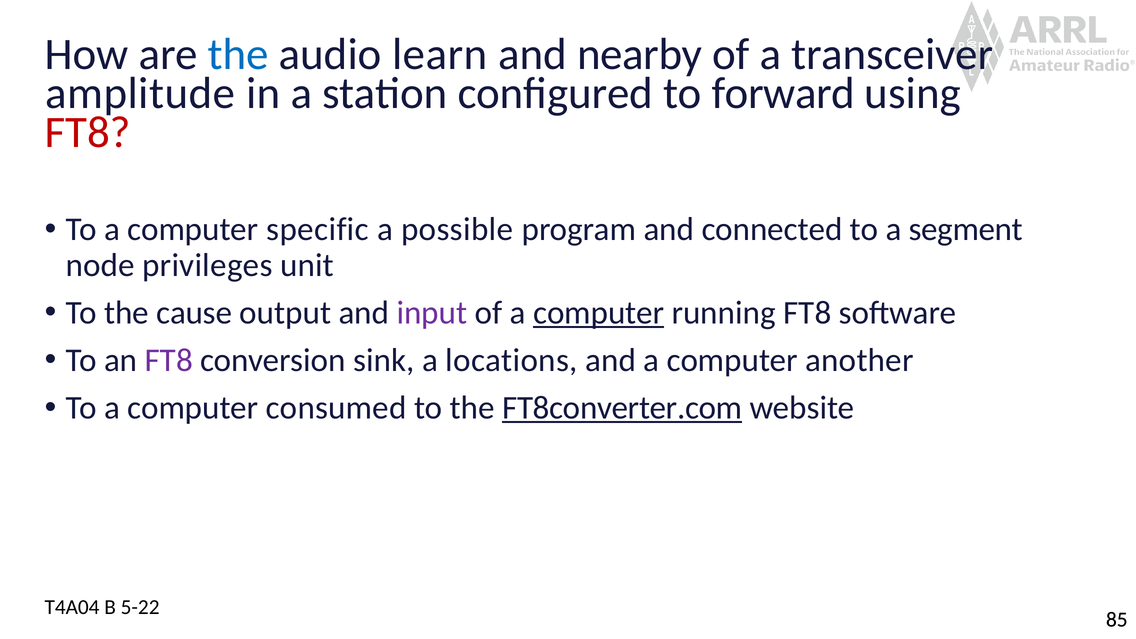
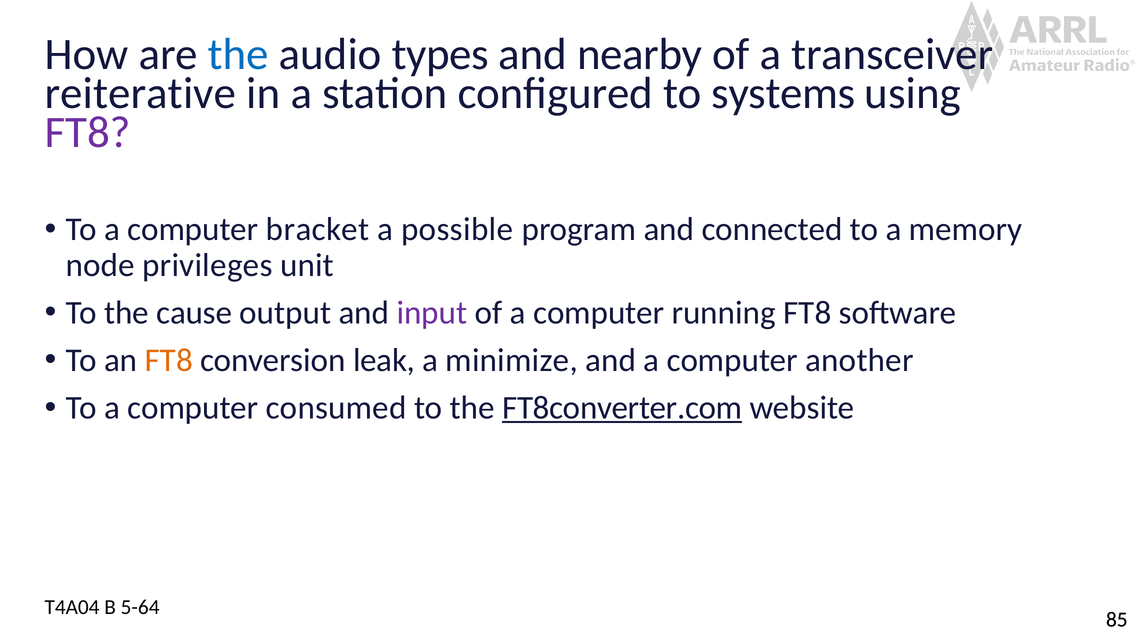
learn: learn -> types
amplitude: amplitude -> reiterative
forward: forward -> systems
FT8 at (88, 132) colour: red -> purple
specific: specific -> bracket
segment: segment -> memory
computer at (599, 313) underline: present -> none
FT8 at (169, 360) colour: purple -> orange
sink: sink -> leak
locations: locations -> minimize
5-22: 5-22 -> 5-64
